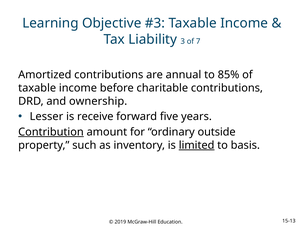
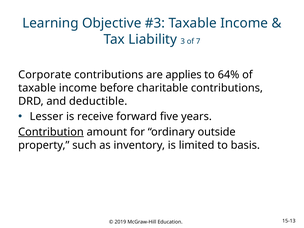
Amortized: Amortized -> Corporate
annual: annual -> applies
85%: 85% -> 64%
ownership: ownership -> deductible
limited underline: present -> none
